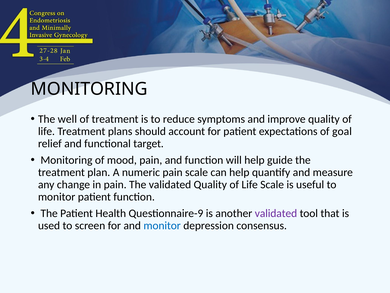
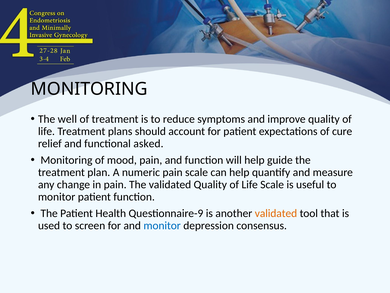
goal: goal -> cure
target: target -> asked
validated at (276, 213) colour: purple -> orange
